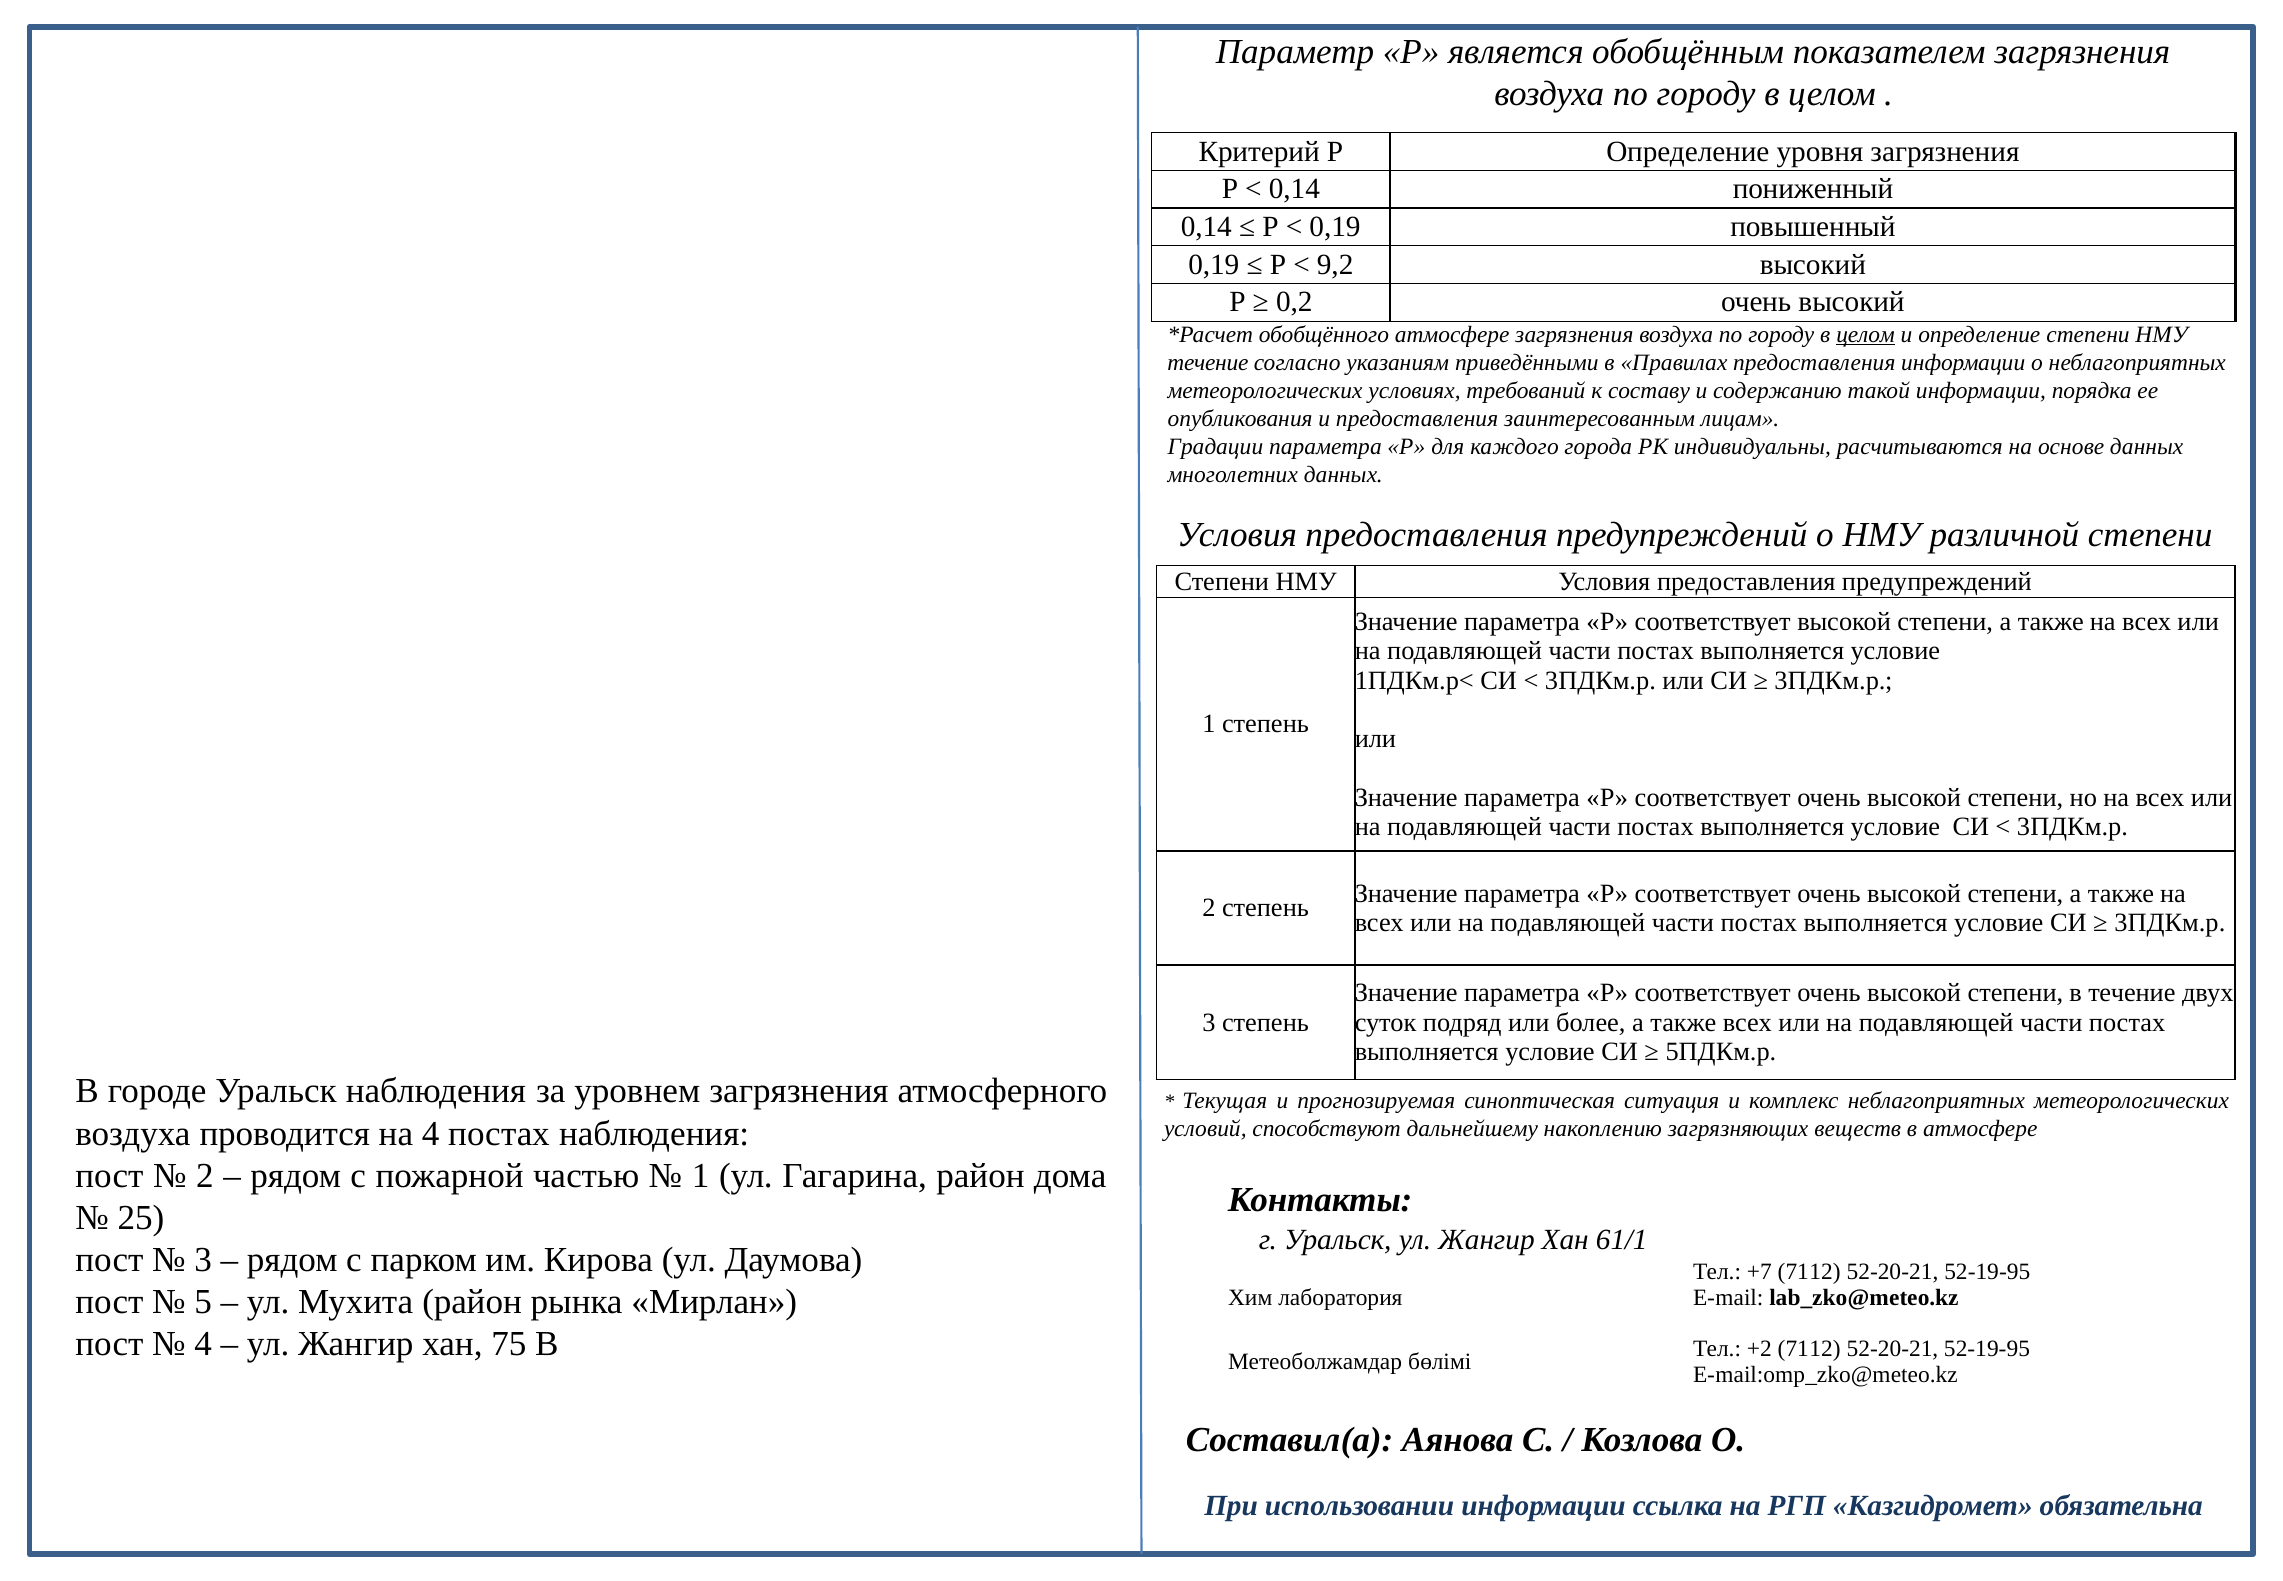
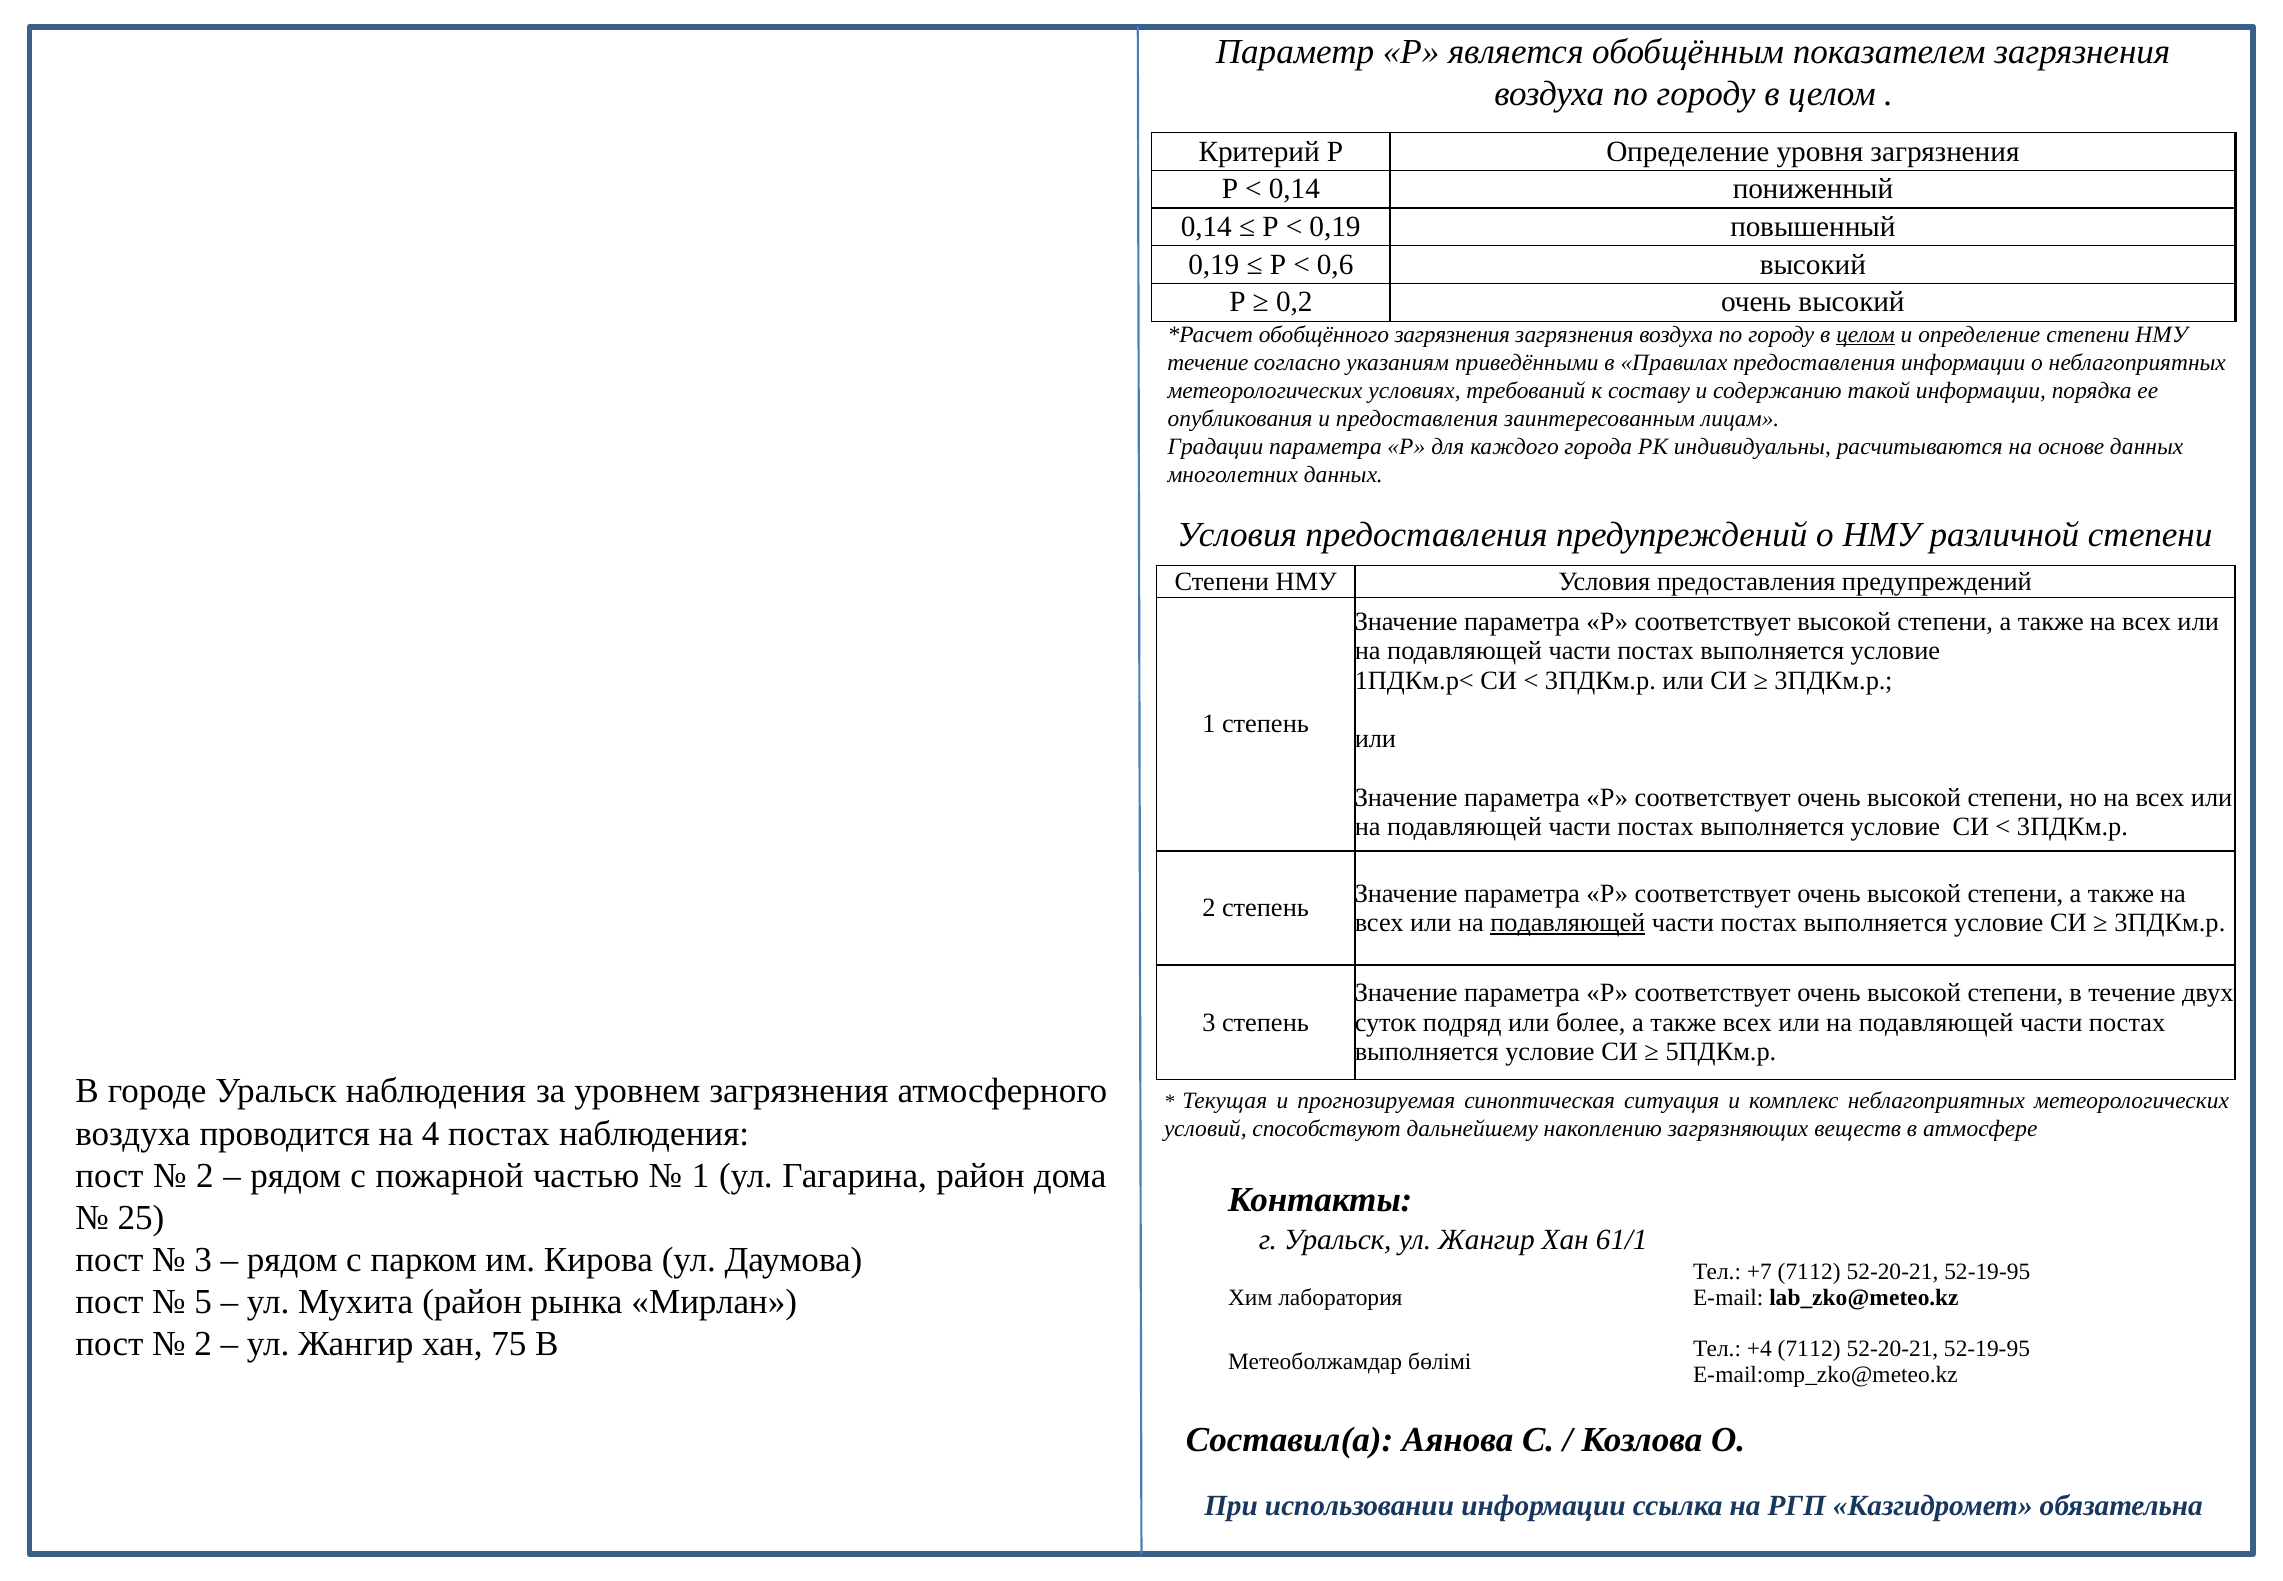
9,2: 9,2 -> 0,6
обобщённого атмосфере: атмосфере -> загрязнения
подавляющей at (1568, 923) underline: none -> present
4 at (203, 1344): 4 -> 2
+2: +2 -> +4
